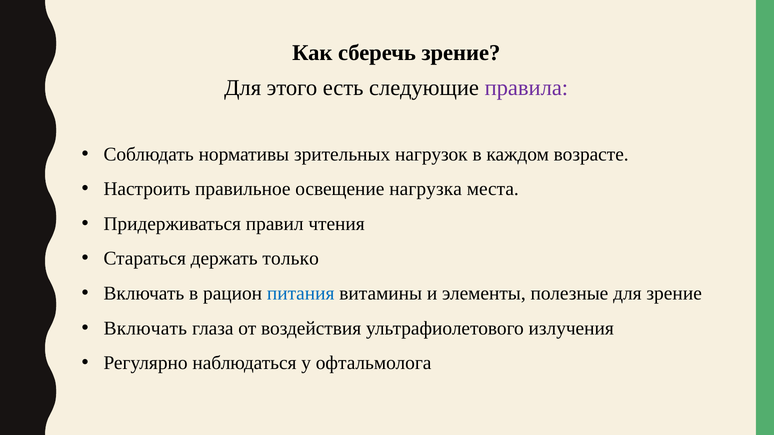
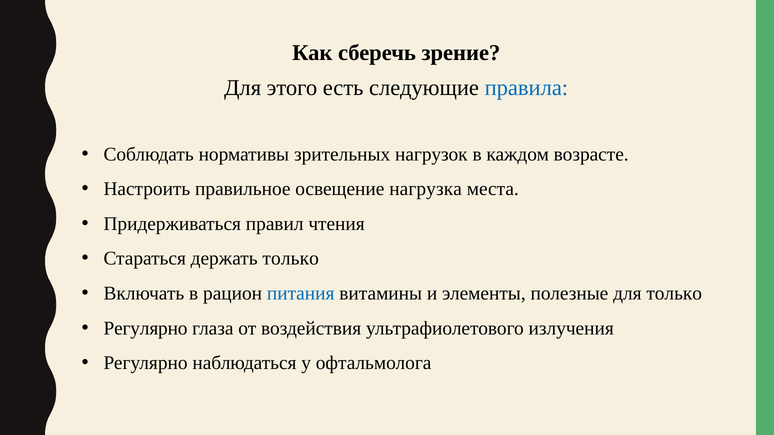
правила colour: purple -> blue
для зрение: зрение -> только
Включать at (145, 328): Включать -> Регулярно
